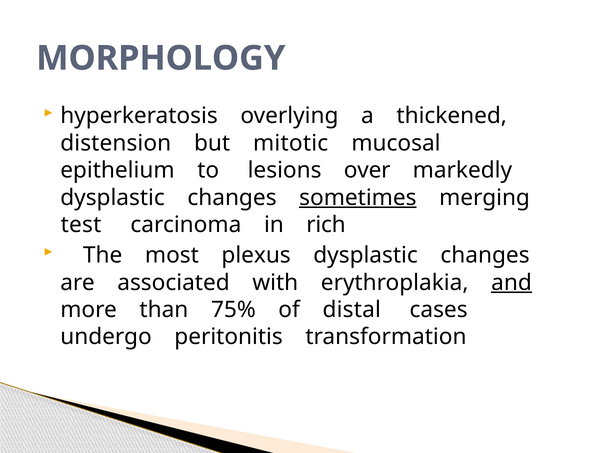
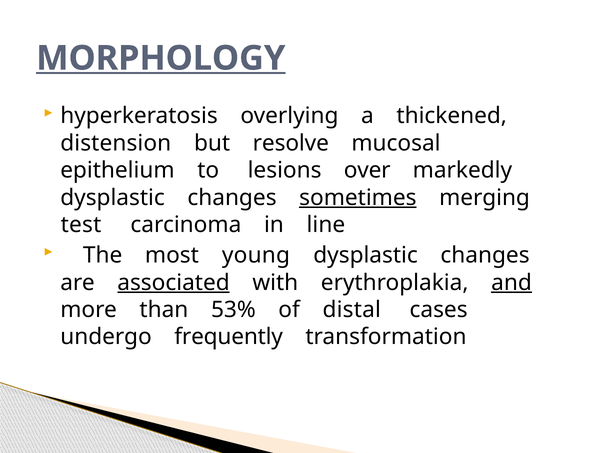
MORPHOLOGY underline: none -> present
mitotic: mitotic -> resolve
rich: rich -> line
plexus: plexus -> young
associated underline: none -> present
75%: 75% -> 53%
peritonitis: peritonitis -> frequently
